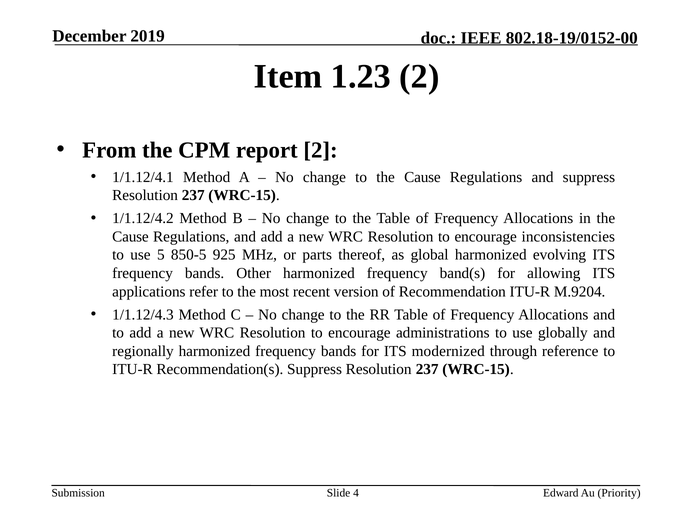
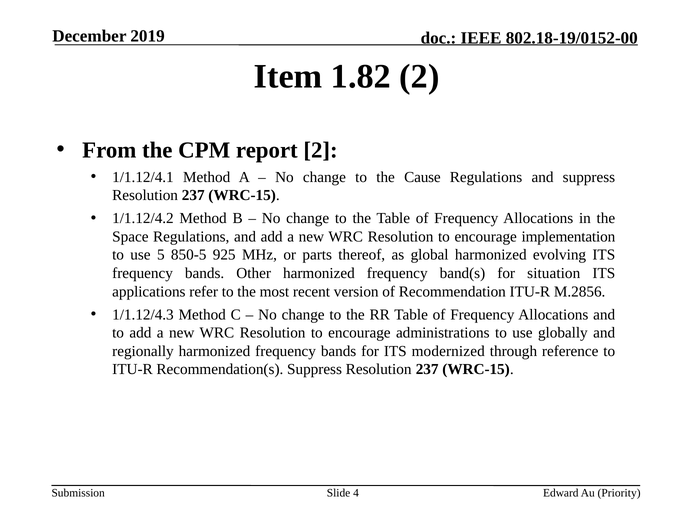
1.23: 1.23 -> 1.82
Cause at (130, 237): Cause -> Space
inconsistencies: inconsistencies -> implementation
allowing: allowing -> situation
M.9204: M.9204 -> M.2856
